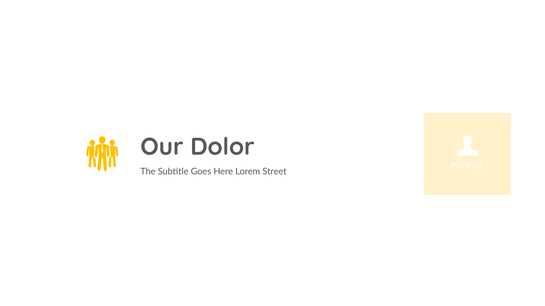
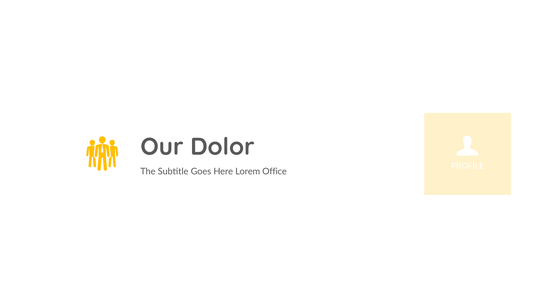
Street: Street -> Office
